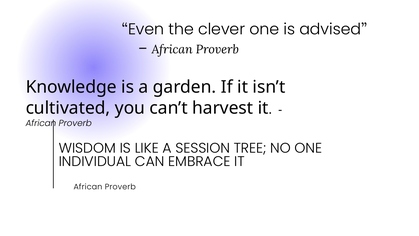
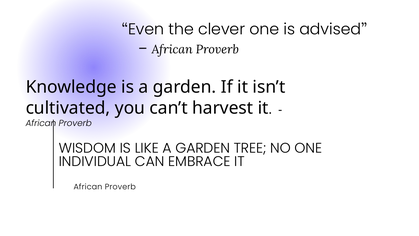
LIKE A SESSION: SESSION -> GARDEN
